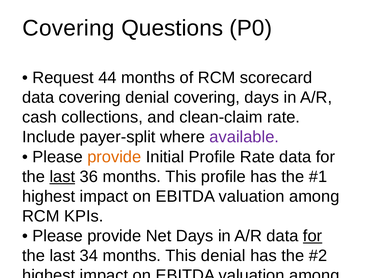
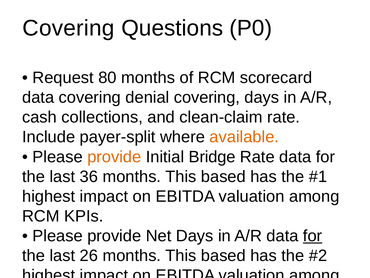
44: 44 -> 80
available colour: purple -> orange
Initial Profile: Profile -> Bridge
last at (62, 176) underline: present -> none
36 months This profile: profile -> based
34: 34 -> 26
denial at (223, 255): denial -> based
